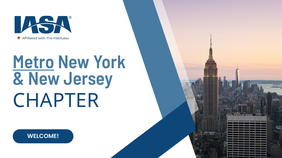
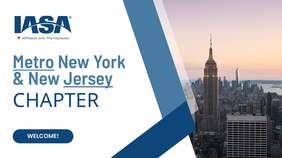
Jersey underline: none -> present
